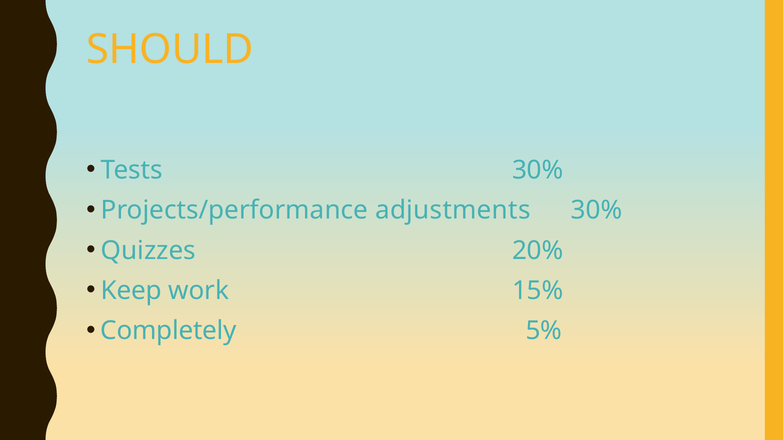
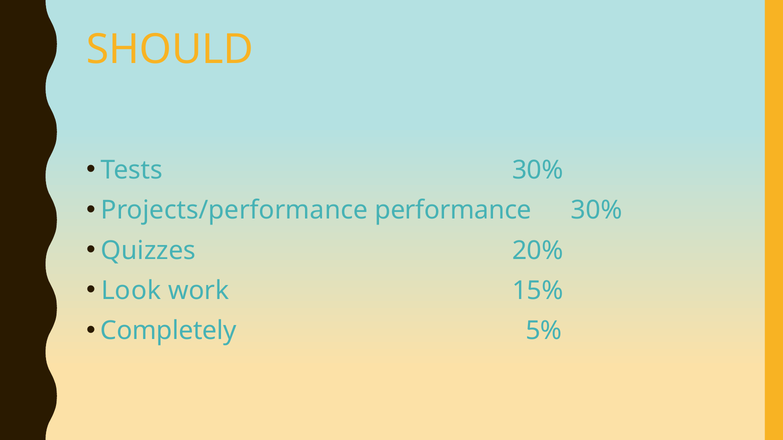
adjustments: adjustments -> performance
Keep: Keep -> Look
